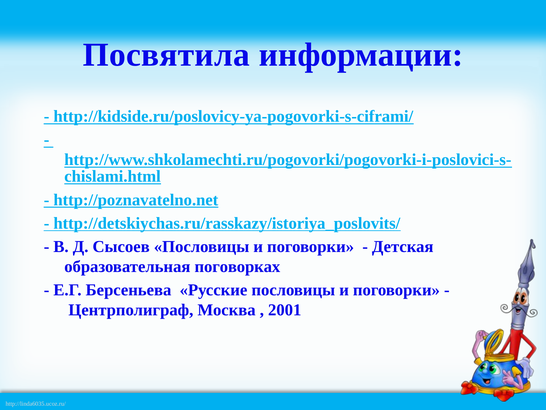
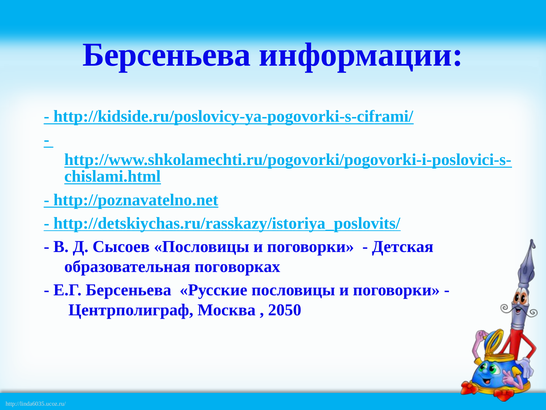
Посвятила at (166, 55): Посвятила -> Берсеньева
2001: 2001 -> 2050
